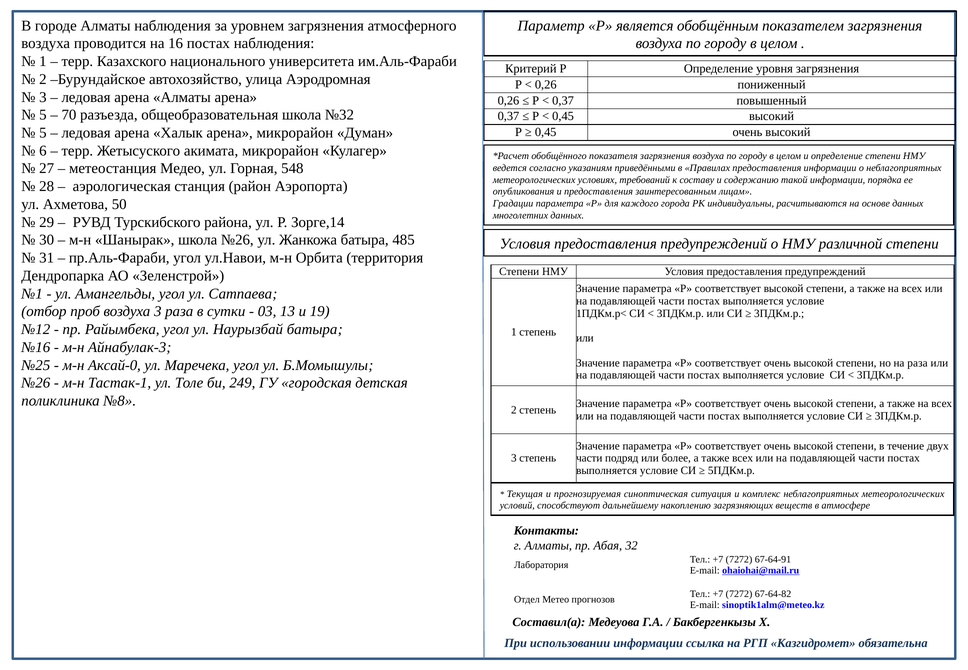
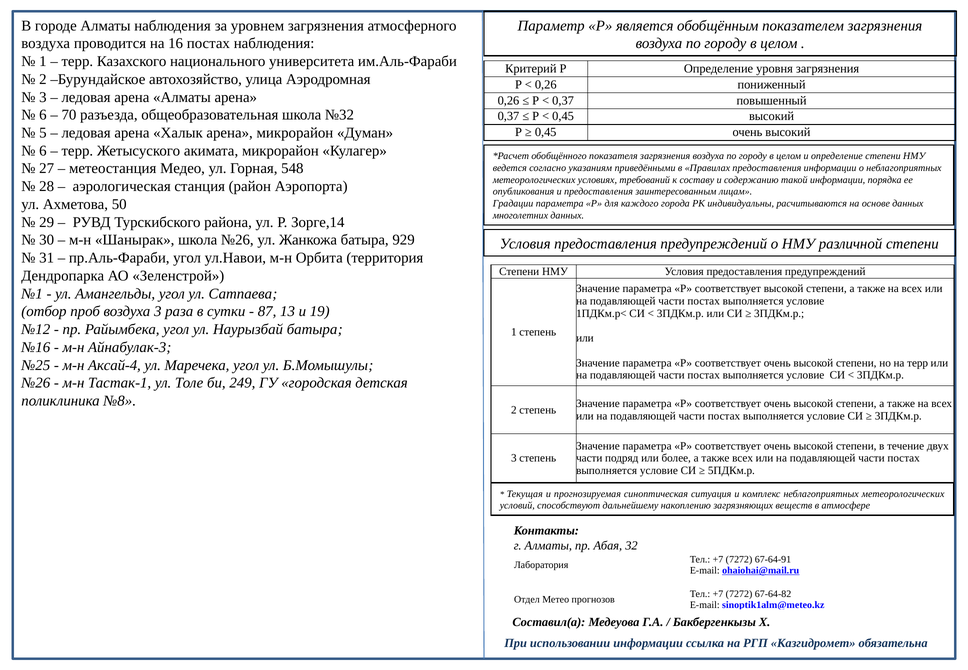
5 at (43, 115): 5 -> 6
485: 485 -> 929
03: 03 -> 87
на раза: раза -> терр
Аксай-0: Аксай-0 -> Аксай-4
